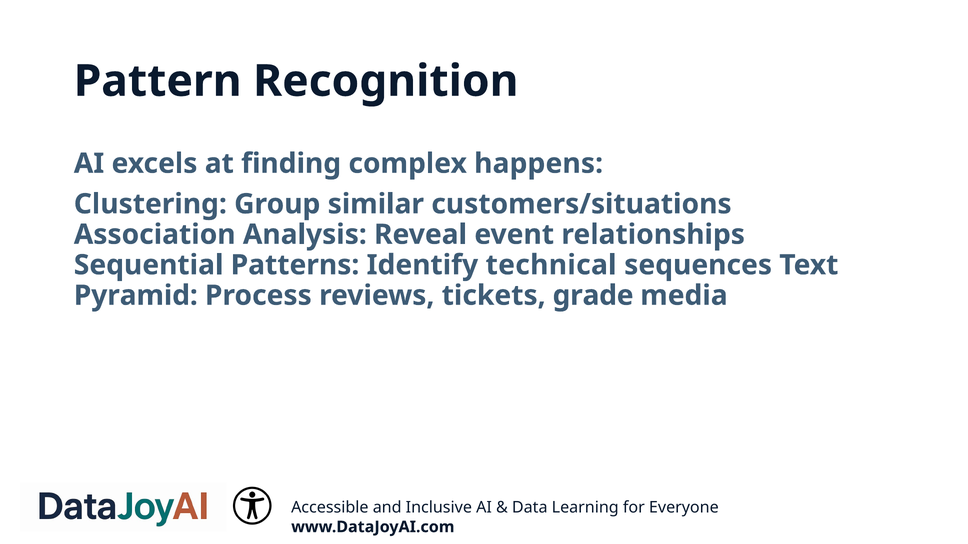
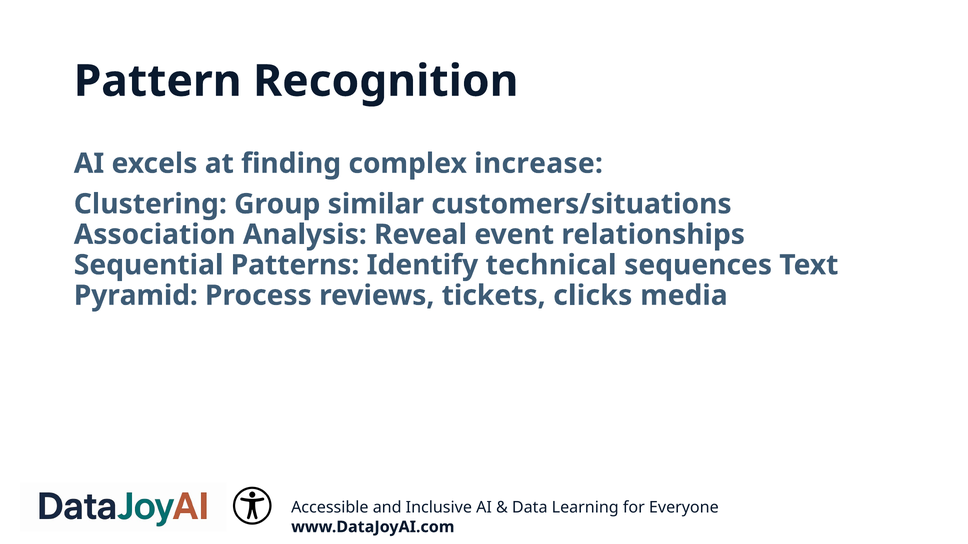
happens: happens -> increase
grade: grade -> clicks
